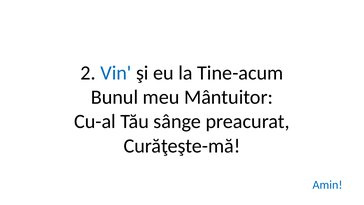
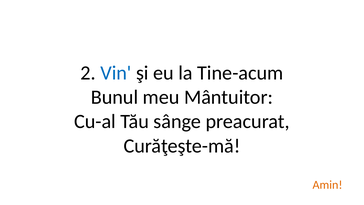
Amin colour: blue -> orange
